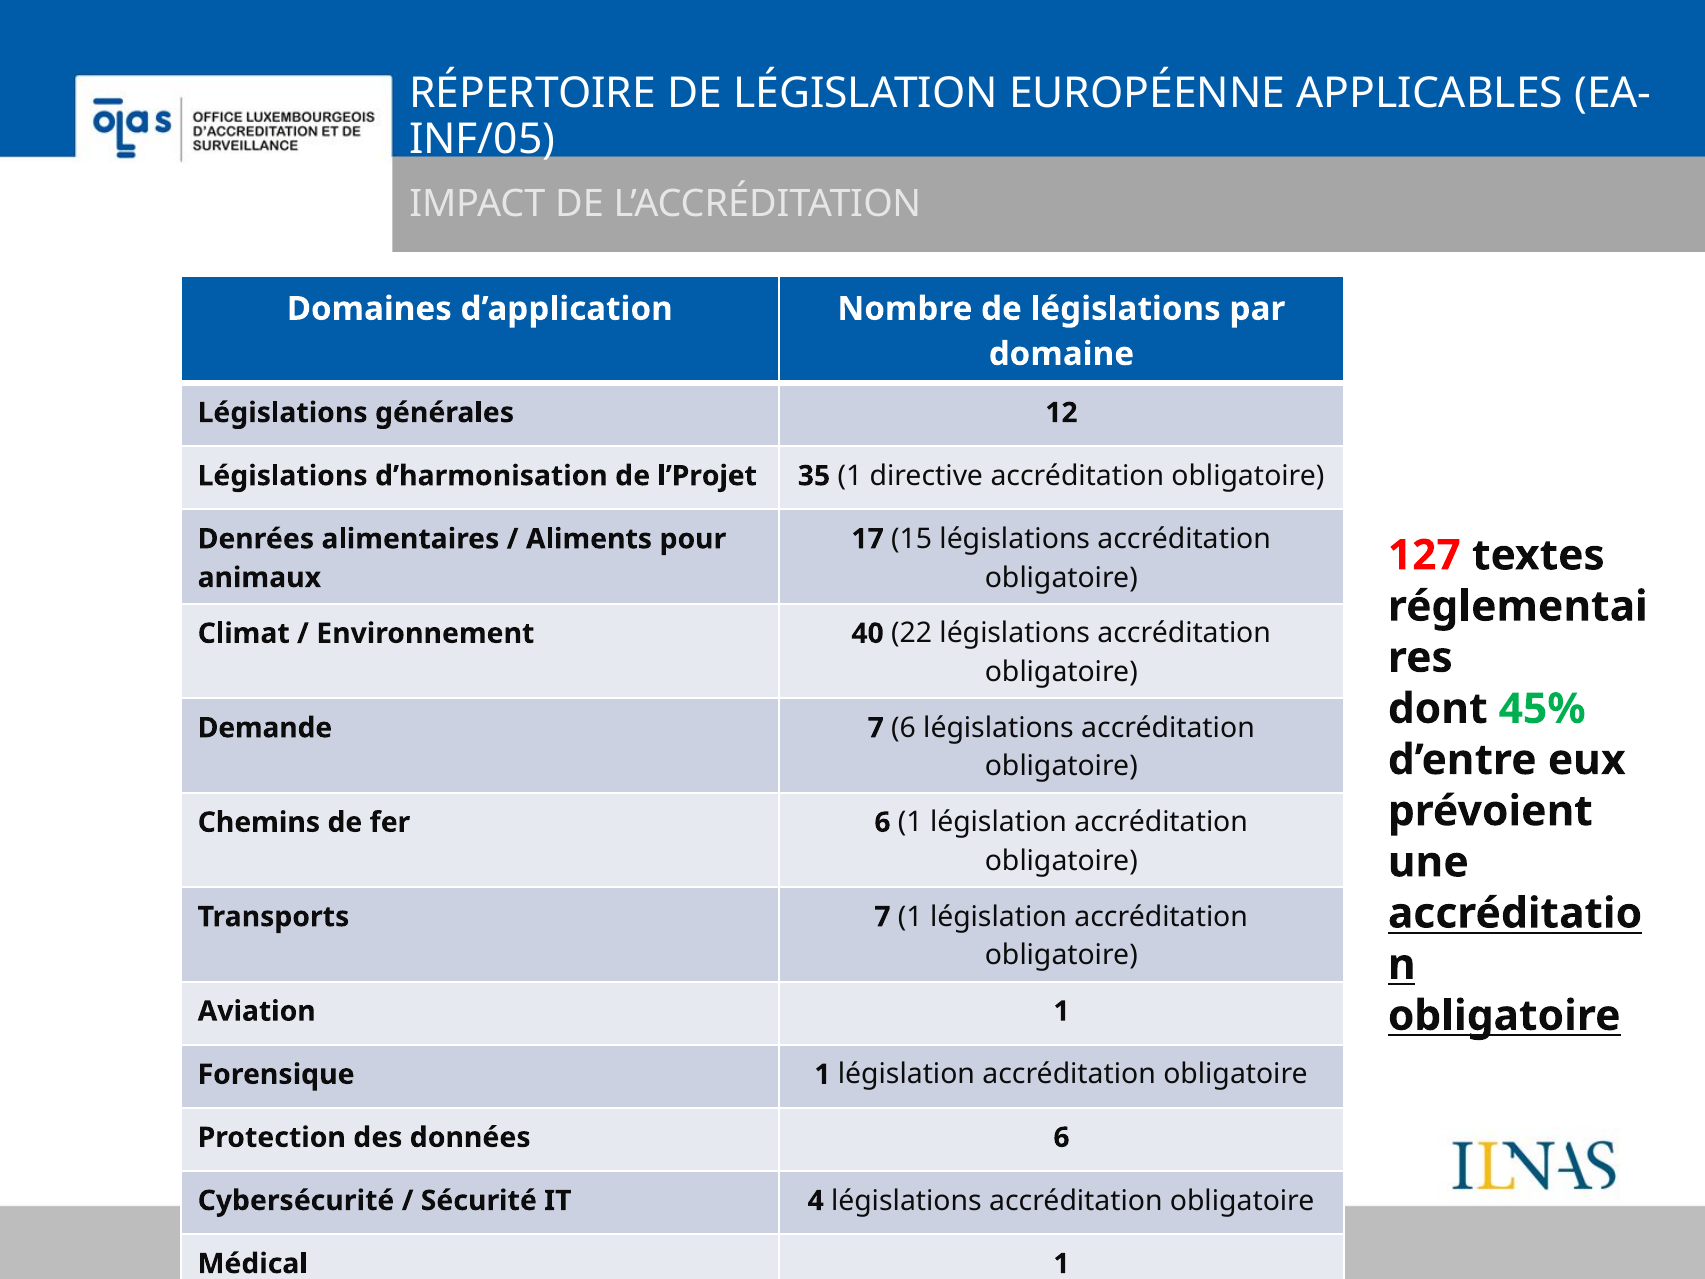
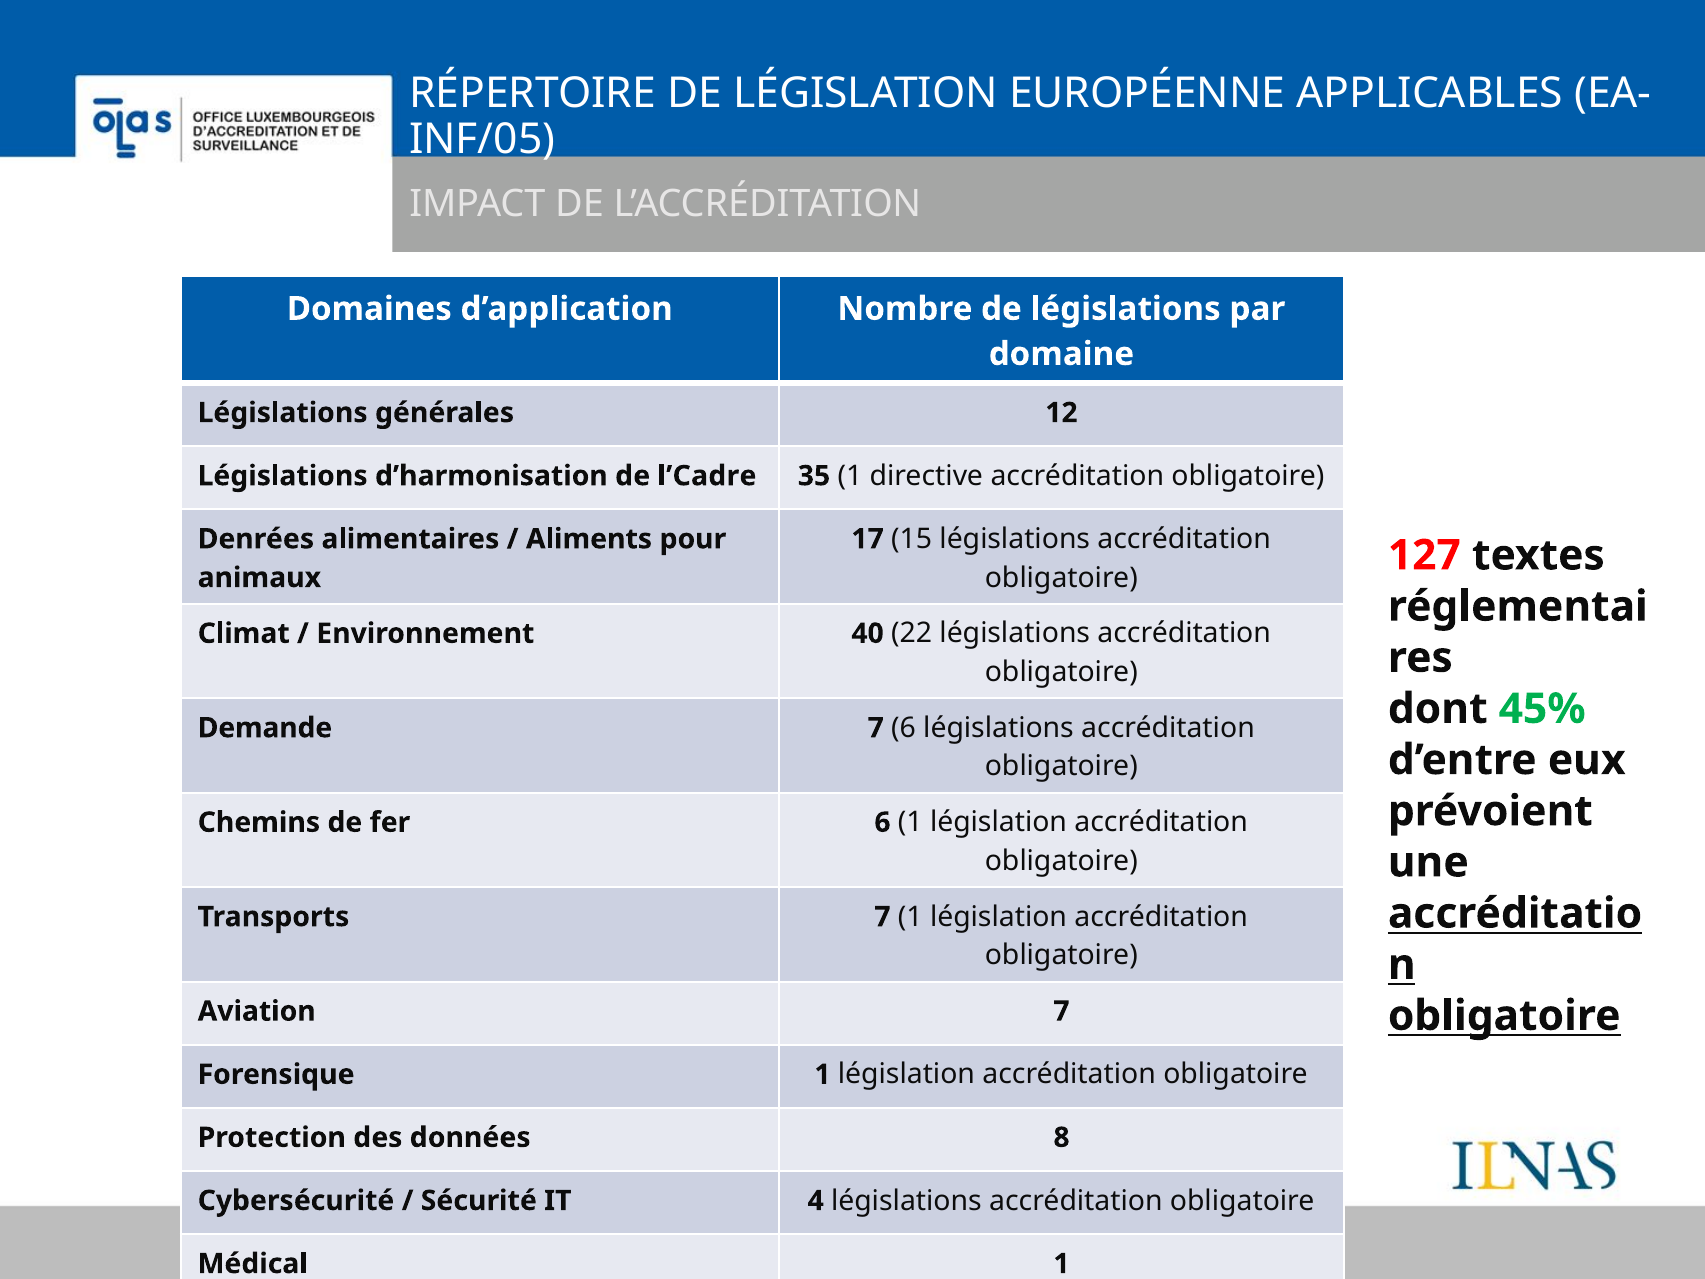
l’Projet: l’Projet -> l’Cadre
Aviation 1: 1 -> 7
données 6: 6 -> 8
